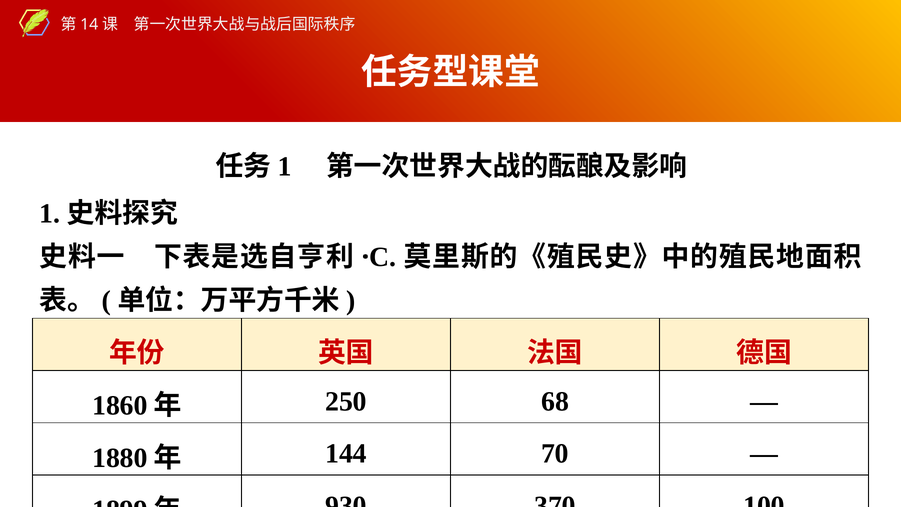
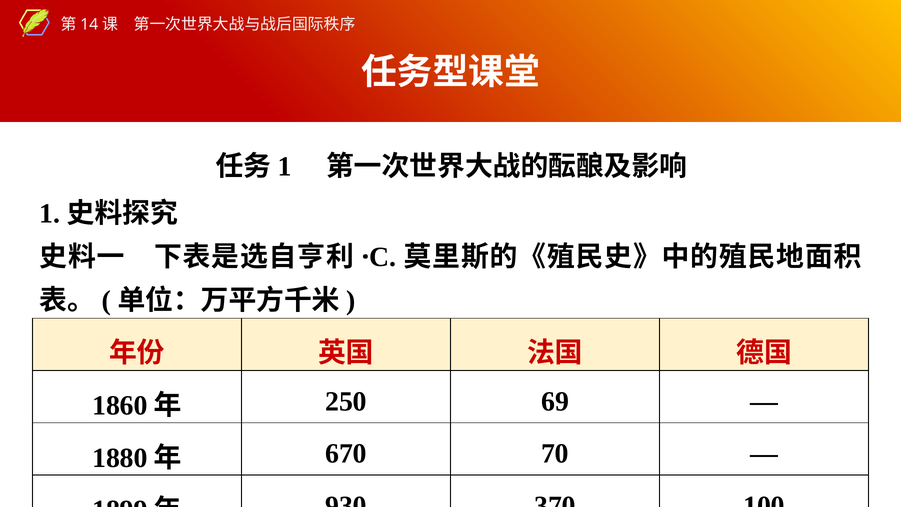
68: 68 -> 69
144: 144 -> 670
